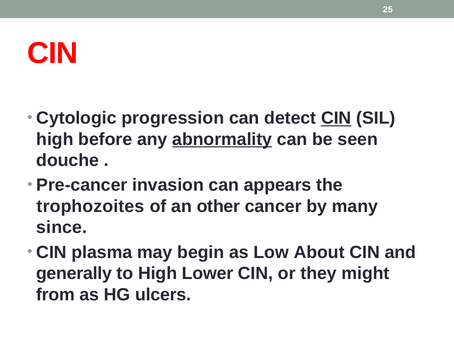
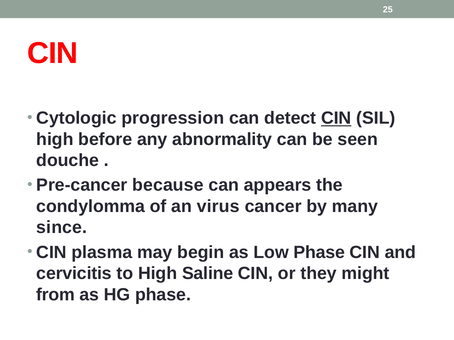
abnormality underline: present -> none
invasion: invasion -> because
trophozoites: trophozoites -> condylomma
other: other -> virus
Low About: About -> Phase
generally: generally -> cervicitis
Lower: Lower -> Saline
HG ulcers: ulcers -> phase
